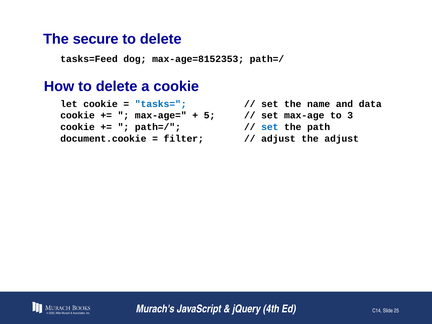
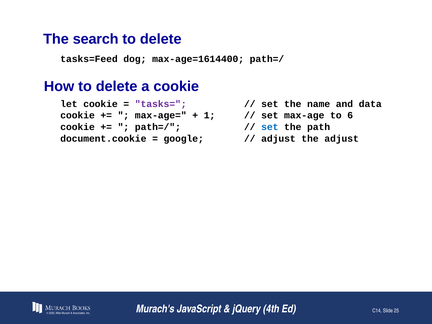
secure: secure -> search
max-age=8152353: max-age=8152353 -> max-age=1614400
tasks= colour: blue -> purple
5: 5 -> 1
3: 3 -> 6
filter: filter -> google
